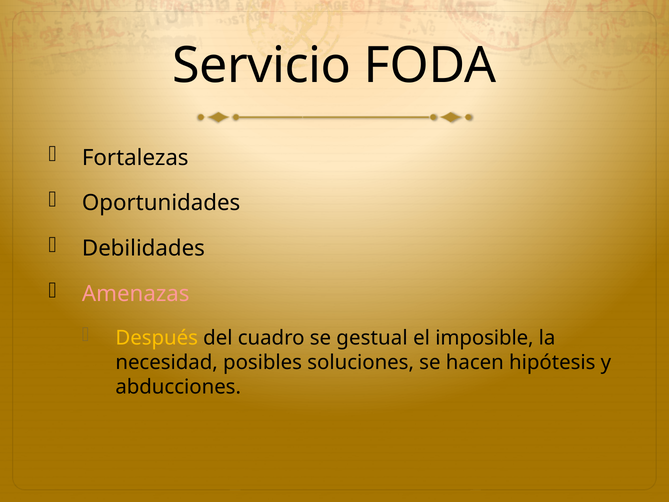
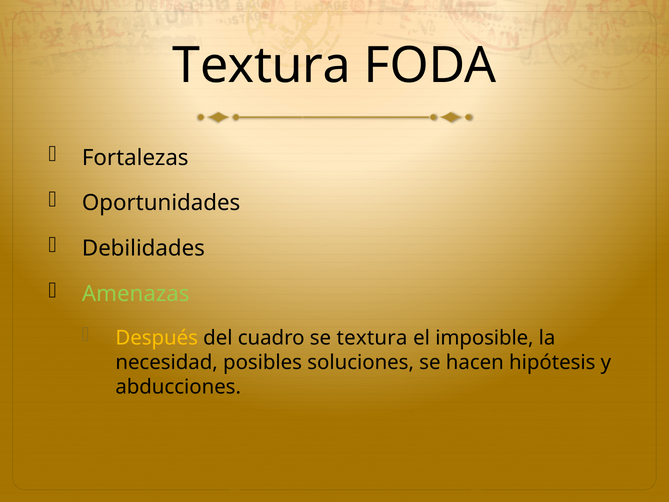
Servicio at (262, 65): Servicio -> Textura
Amenazas colour: pink -> light green
se gestual: gestual -> textura
